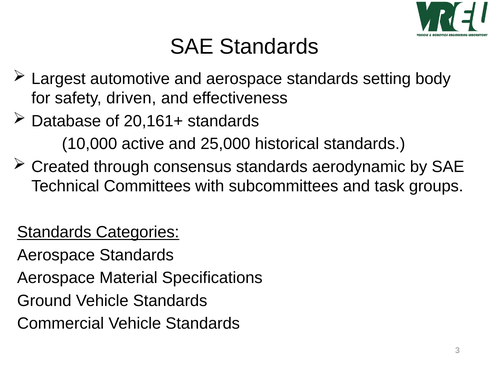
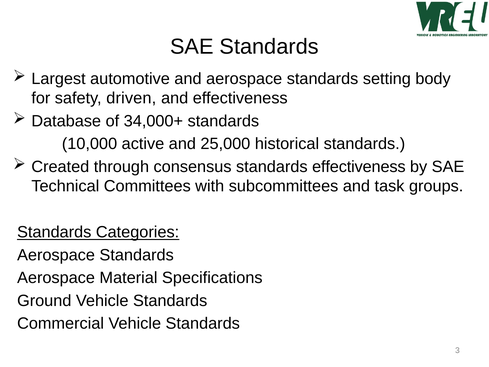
20,161+: 20,161+ -> 34,000+
standards aerodynamic: aerodynamic -> effectiveness
